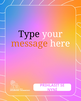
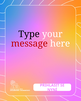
message colour: orange -> red
